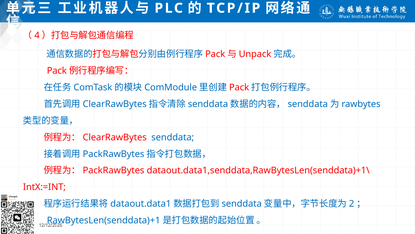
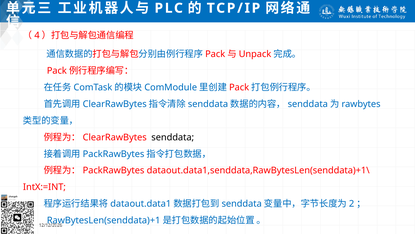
senddata colour: blue -> black
